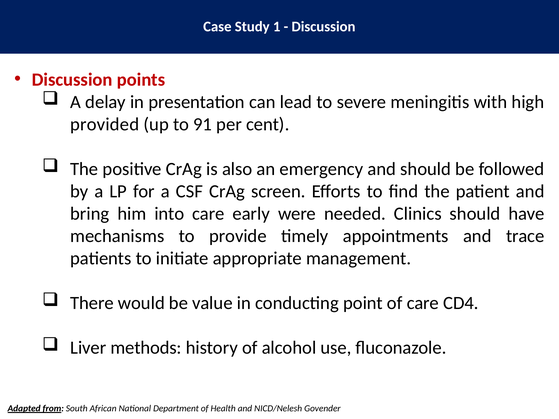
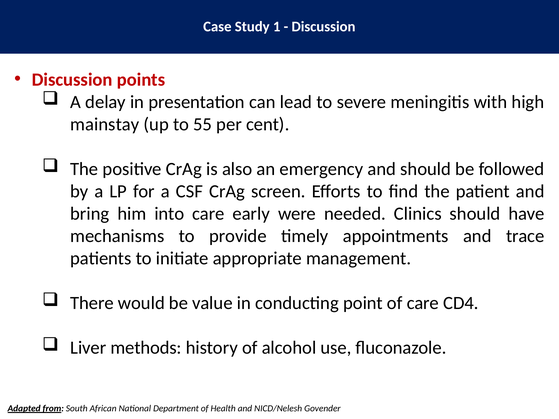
provided: provided -> mainstay
91: 91 -> 55
